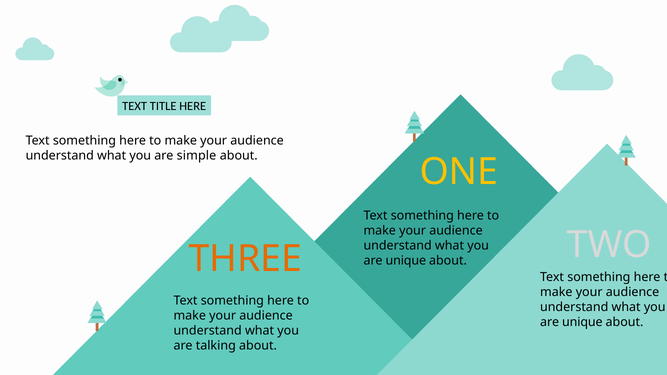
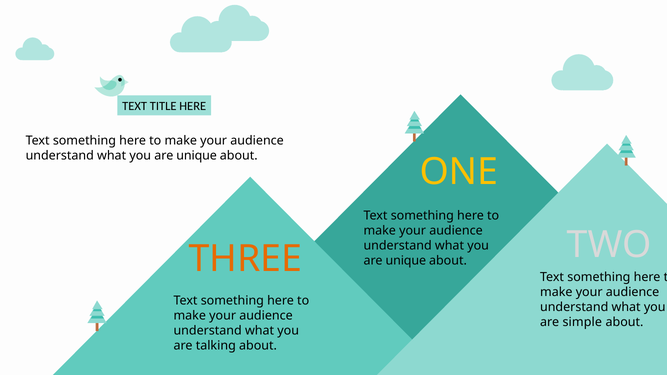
simple at (196, 155): simple -> unique
unique at (582, 322): unique -> simple
